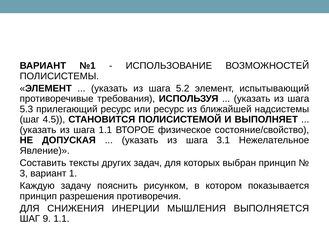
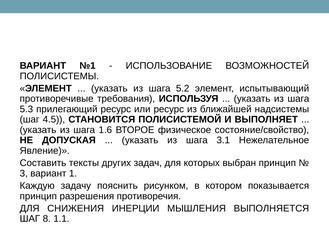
шага 1.1: 1.1 -> 1.6
9: 9 -> 8
